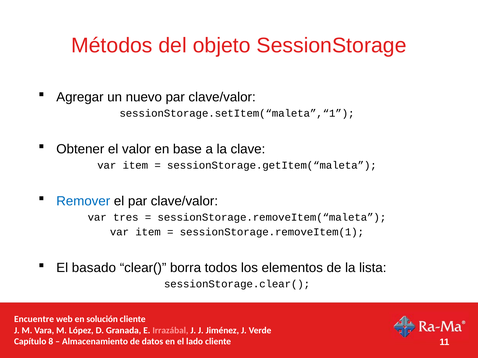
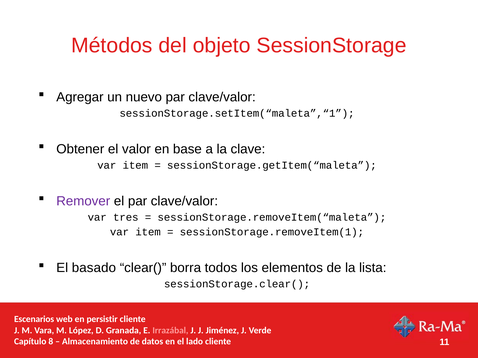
Remover colour: blue -> purple
Encuentre: Encuentre -> Escenarios
solución: solución -> persistir
